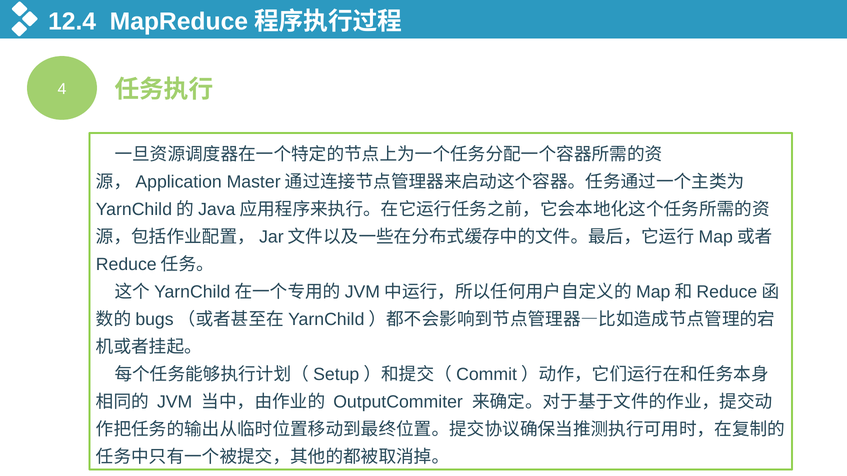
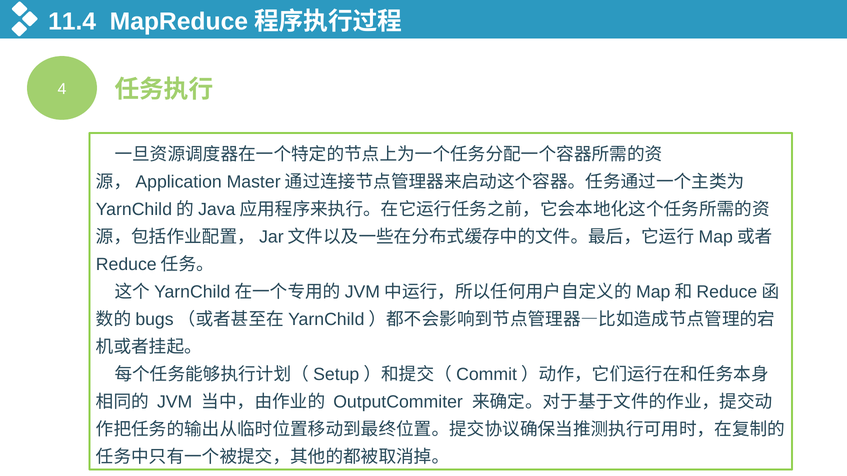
12.4: 12.4 -> 11.4
